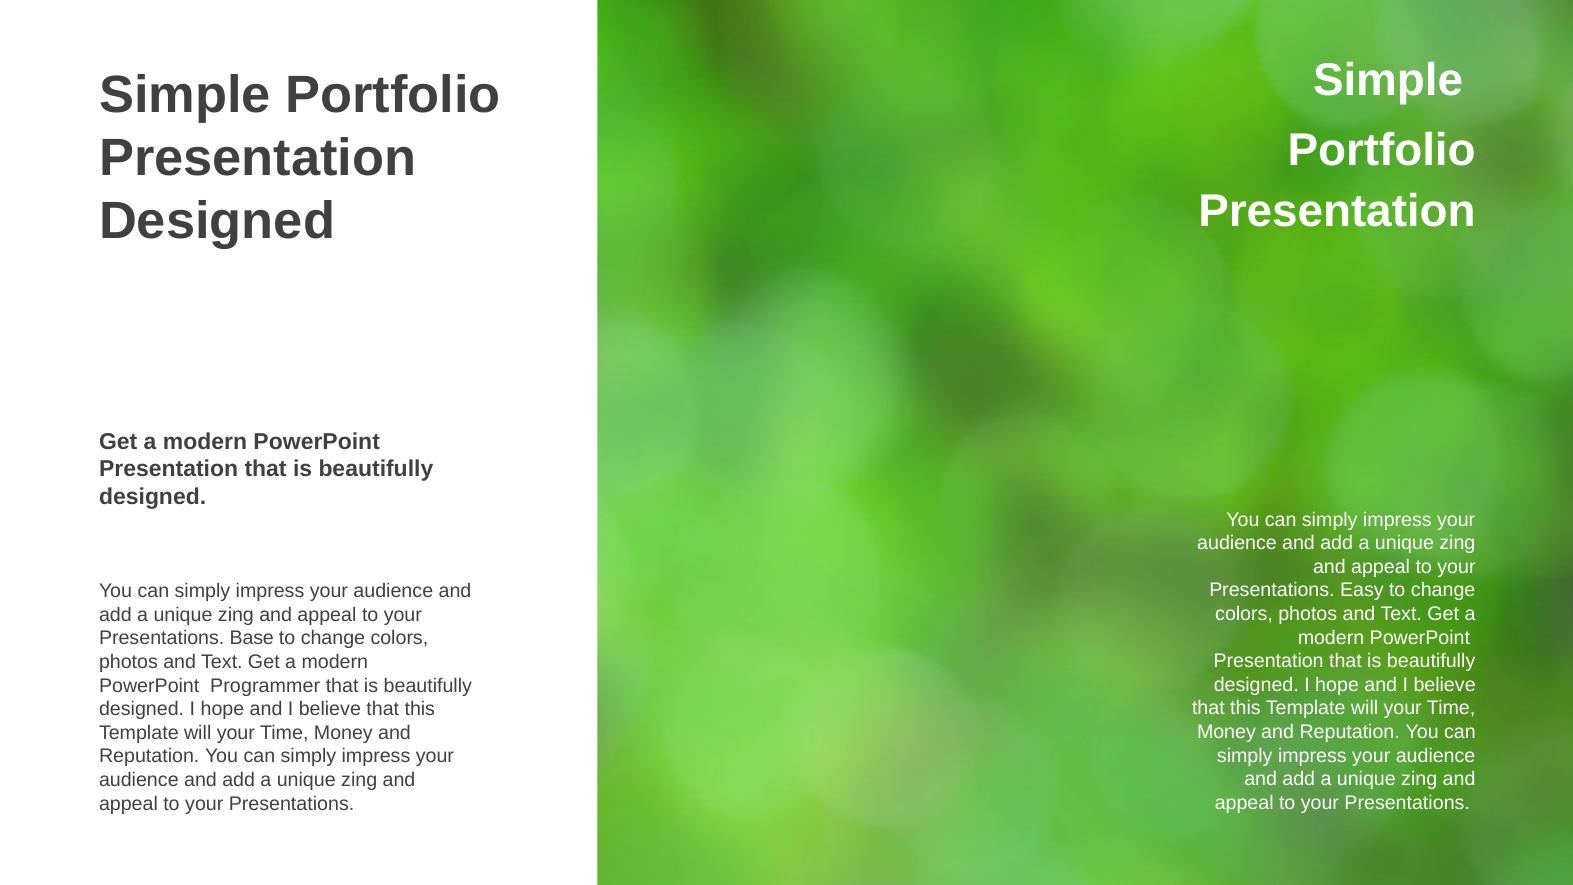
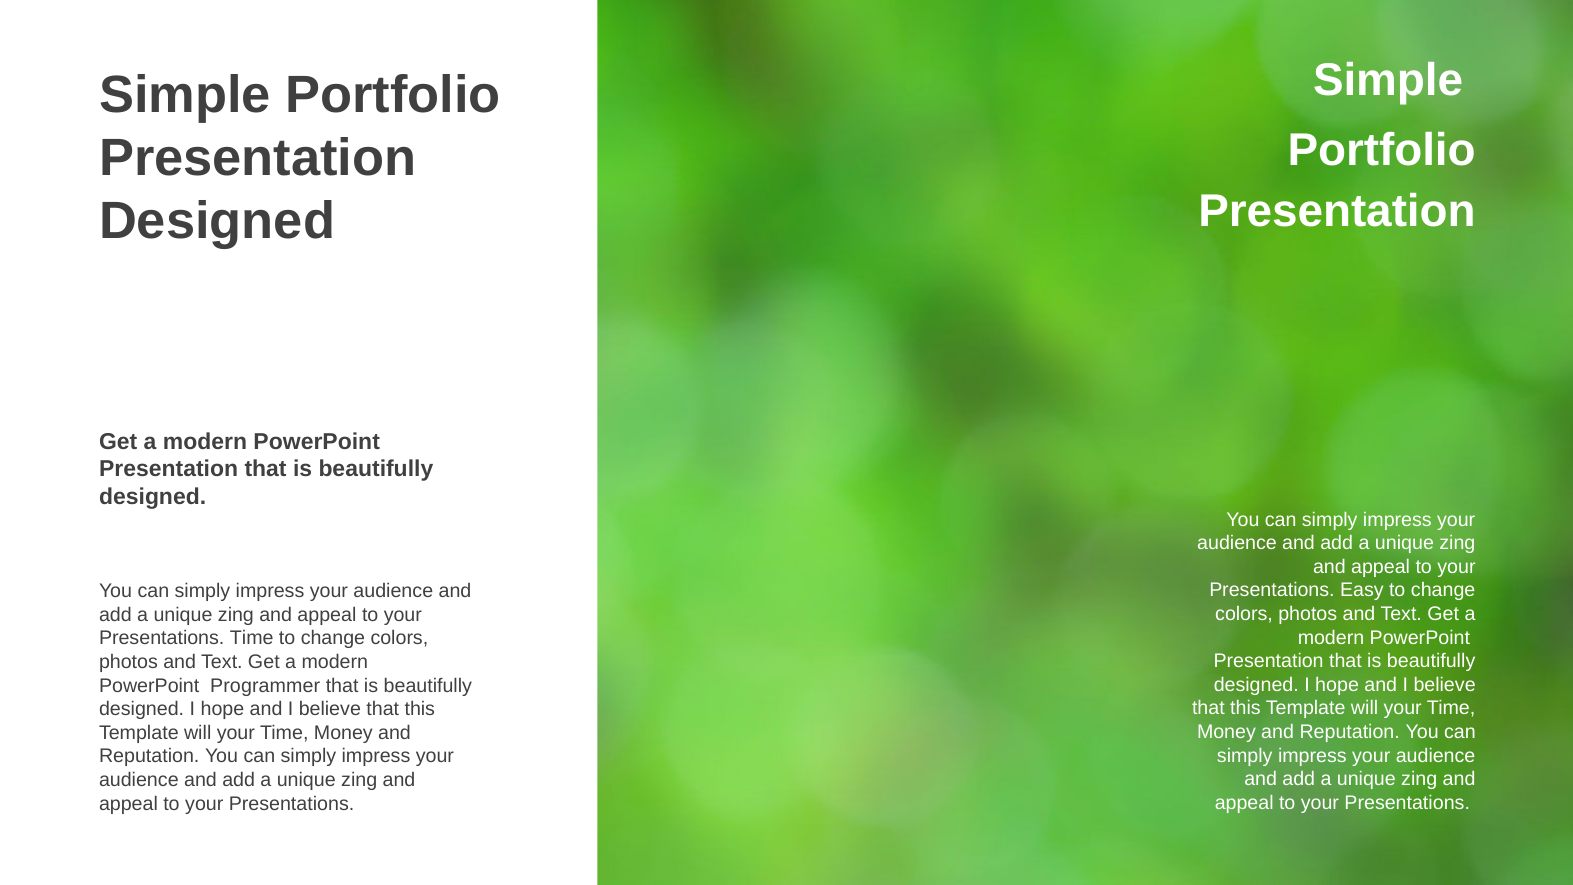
Presentations Base: Base -> Time
